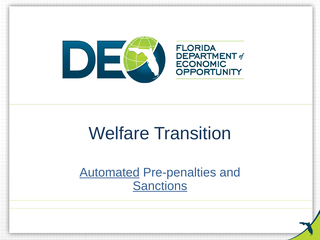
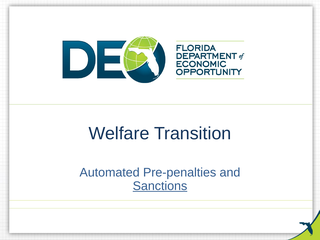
Automated underline: present -> none
